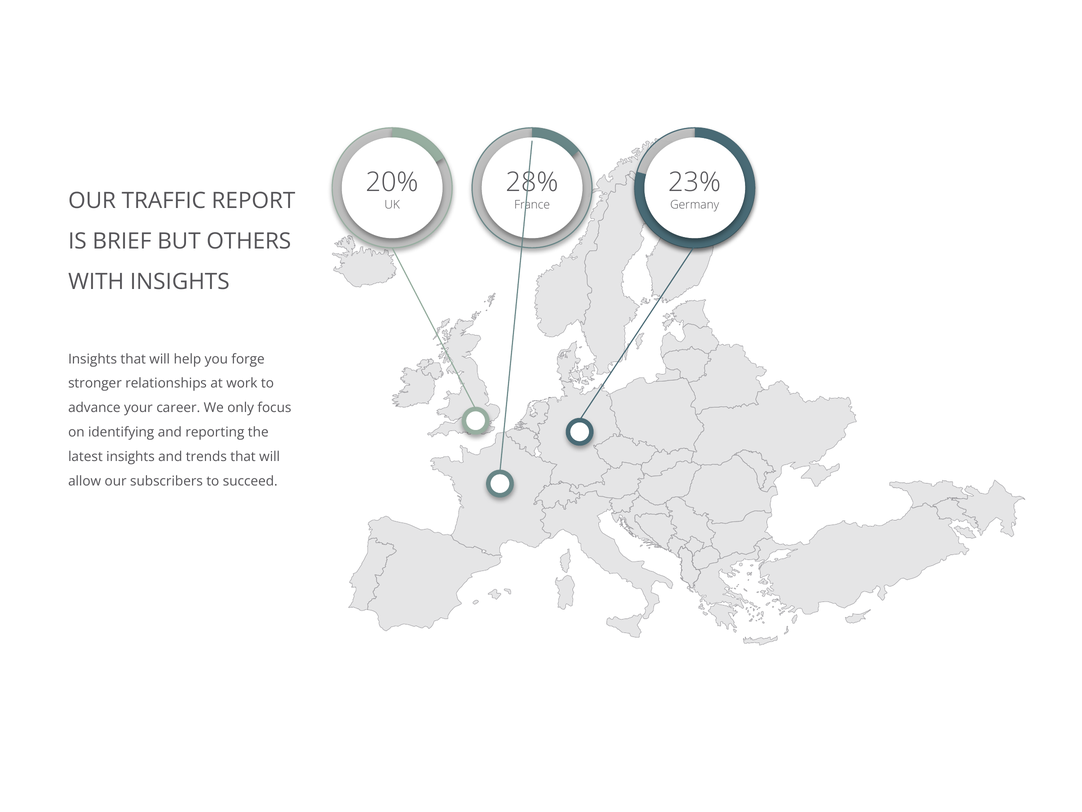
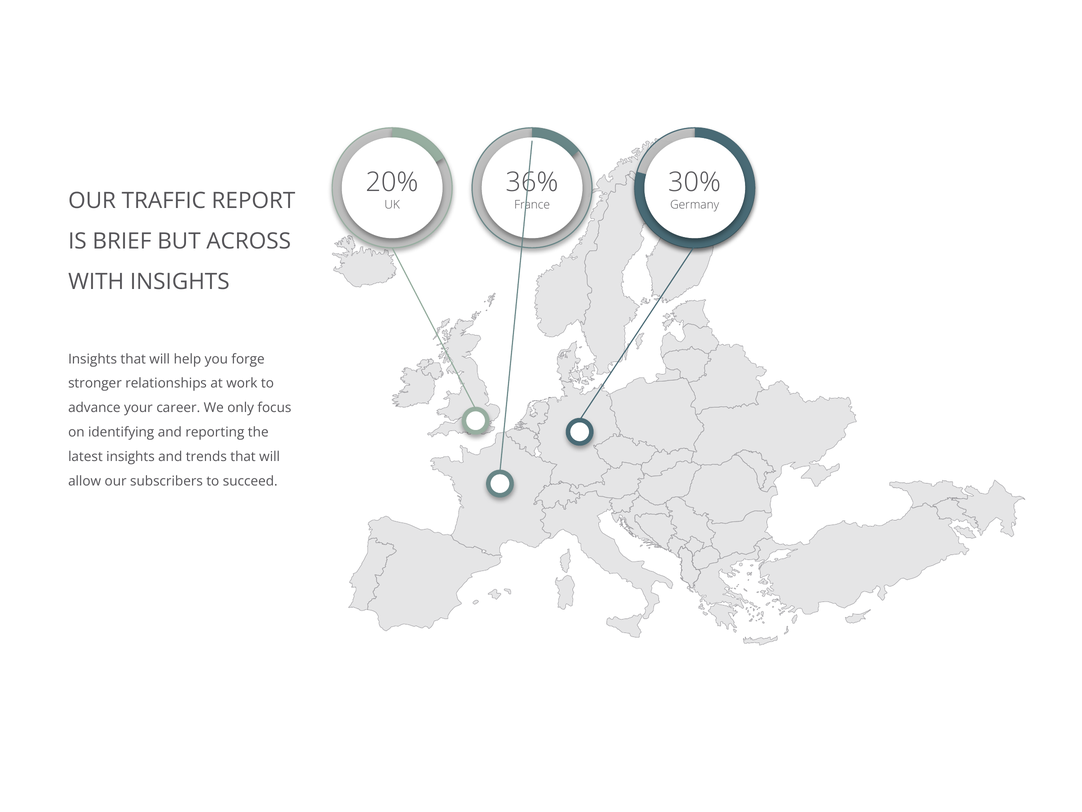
28%: 28% -> 36%
23%: 23% -> 30%
OTHERS: OTHERS -> ACROSS
